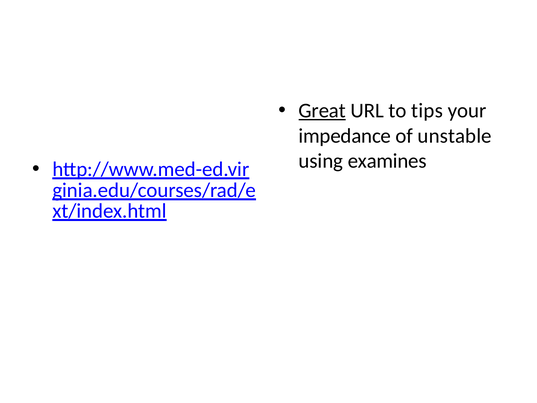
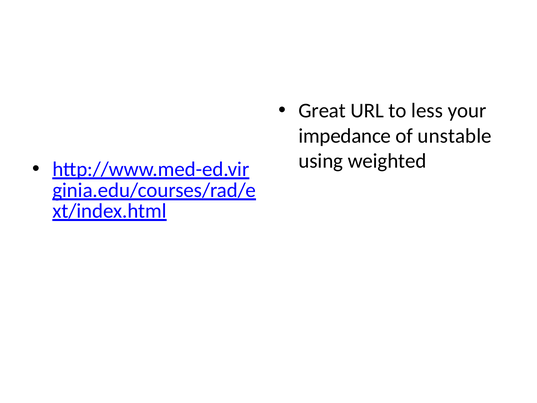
Great underline: present -> none
tips: tips -> less
examines: examines -> weighted
